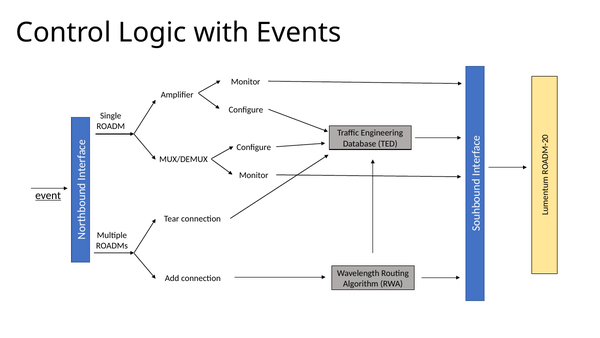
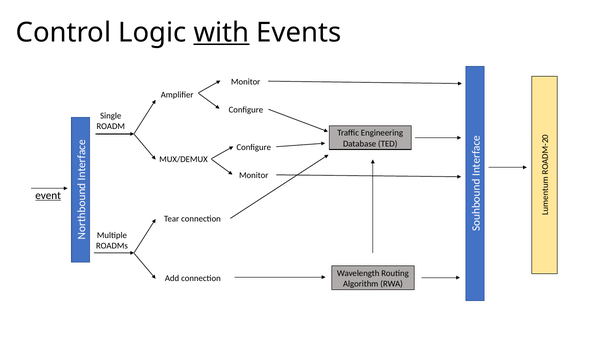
with underline: none -> present
